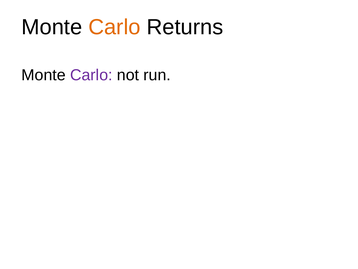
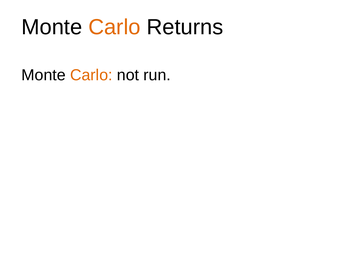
Carlo at (91, 75) colour: purple -> orange
